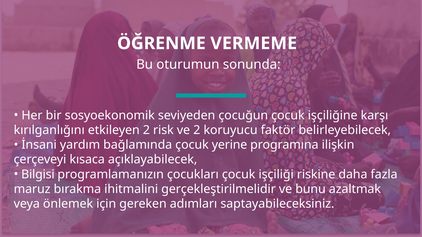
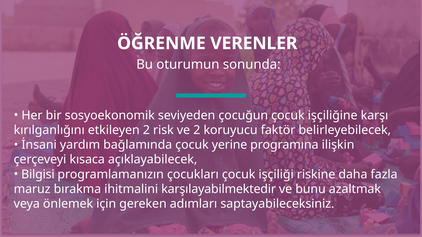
VERMEME: VERMEME -> VERENLER
gerçekleştirilmelidir: gerçekleştirilmelidir -> karşılayabilmektedir
